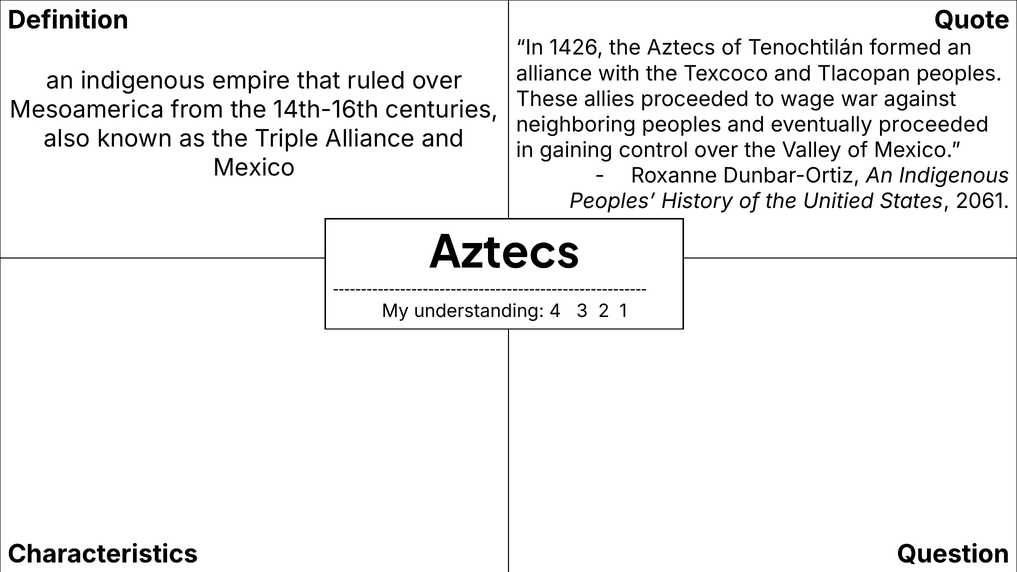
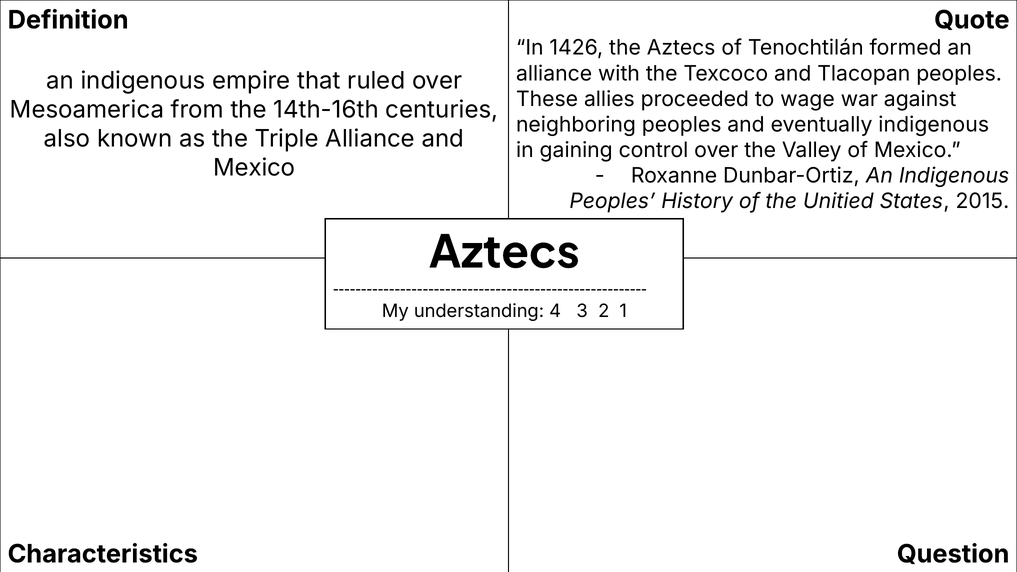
eventually proceeded: proceeded -> indigenous
2061: 2061 -> 2015
